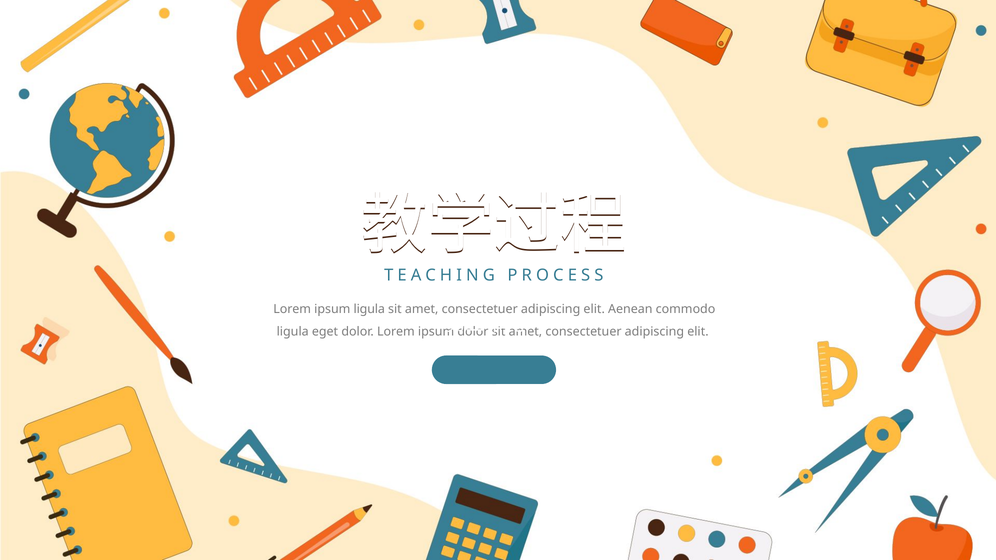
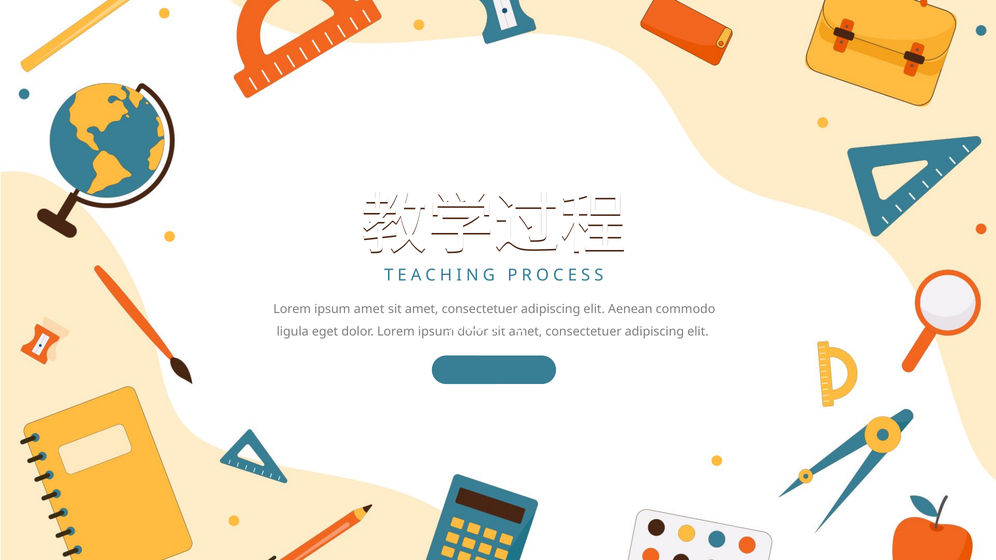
ipsum ligula: ligula -> amet
